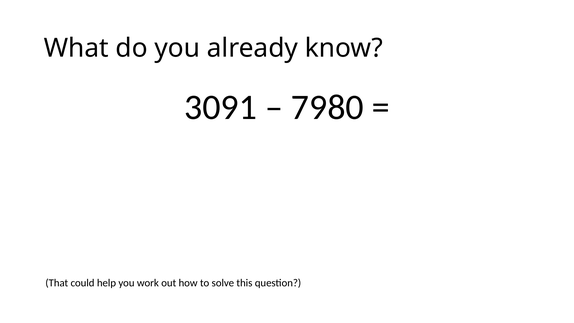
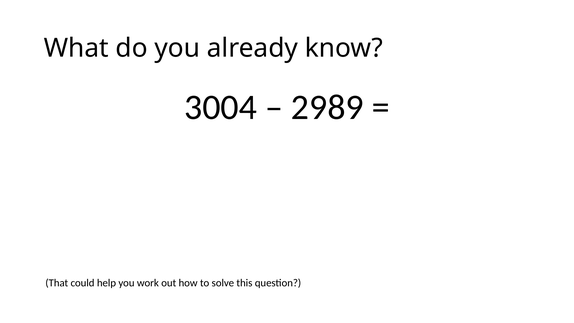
3091: 3091 -> 3004
7980: 7980 -> 2989
